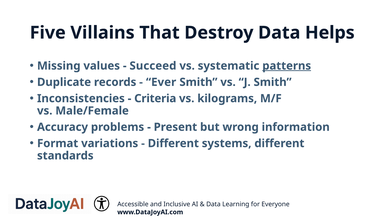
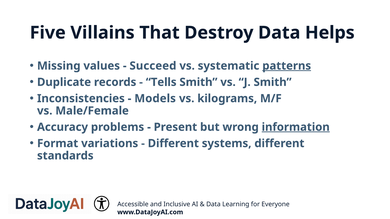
Ever: Ever -> Tells
Criteria: Criteria -> Models
information underline: none -> present
